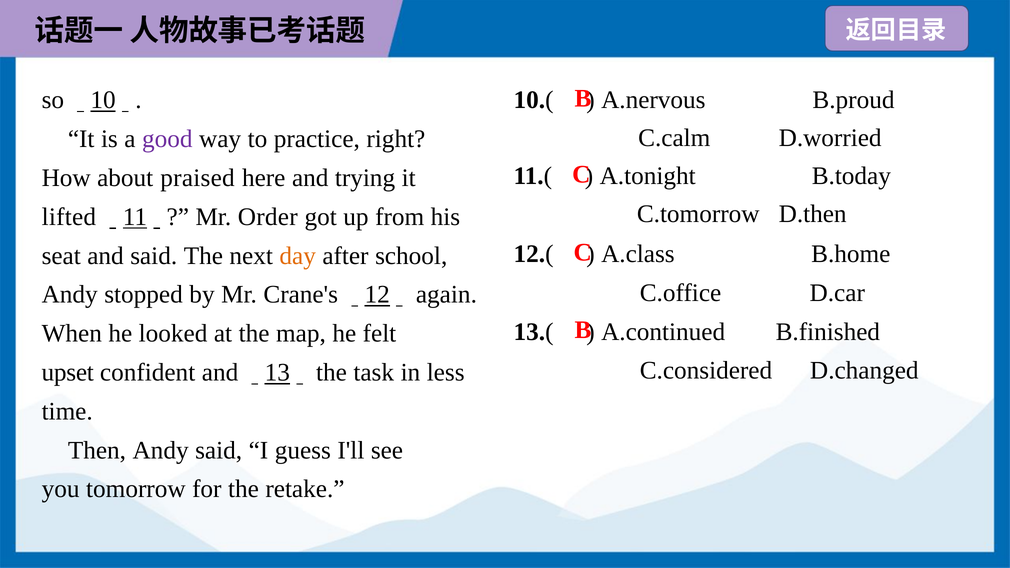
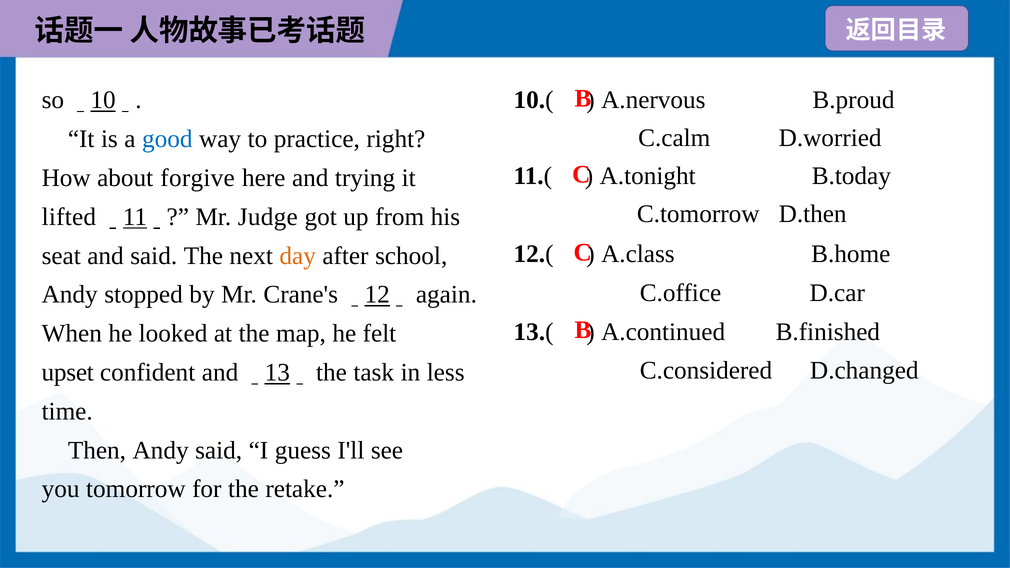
good colour: purple -> blue
praised: praised -> forgive
Order: Order -> Judge
